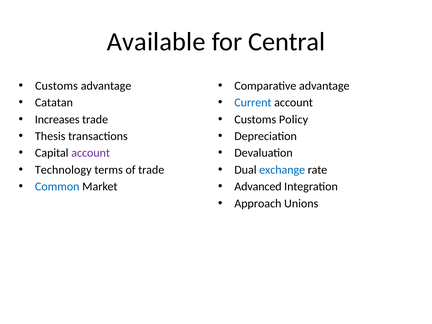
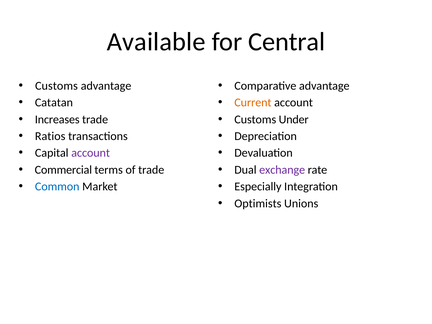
Current colour: blue -> orange
Policy: Policy -> Under
Thesis: Thesis -> Ratios
Technology: Technology -> Commercial
exchange colour: blue -> purple
Advanced: Advanced -> Especially
Approach: Approach -> Optimists
